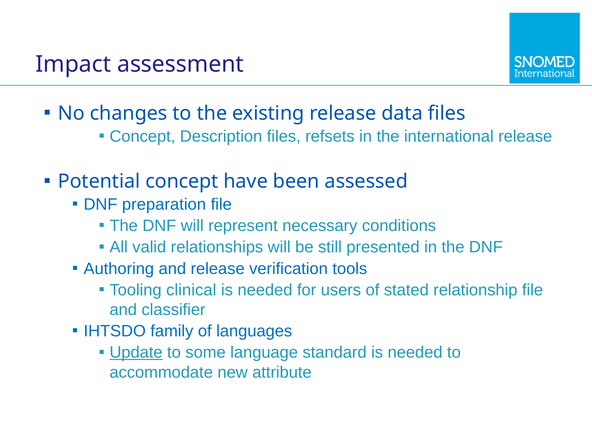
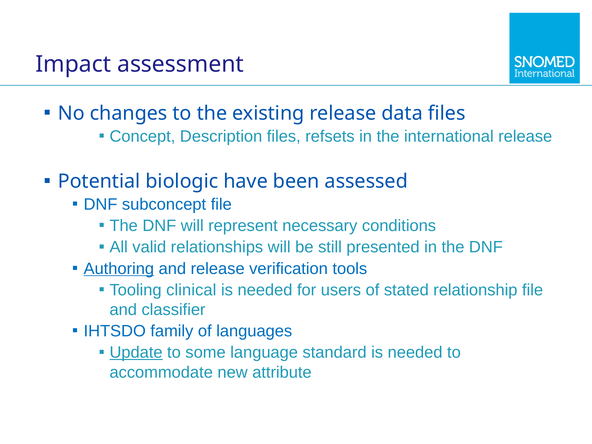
Potential concept: concept -> biologic
preparation: preparation -> subconcept
Authoring underline: none -> present
